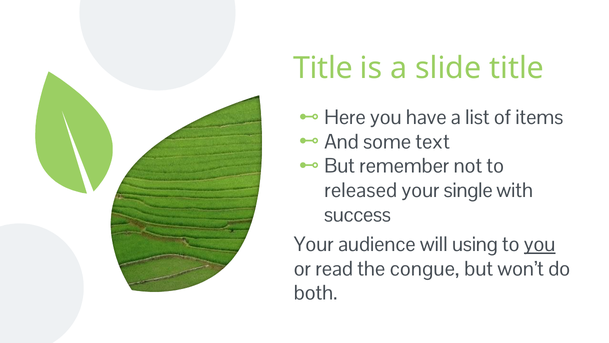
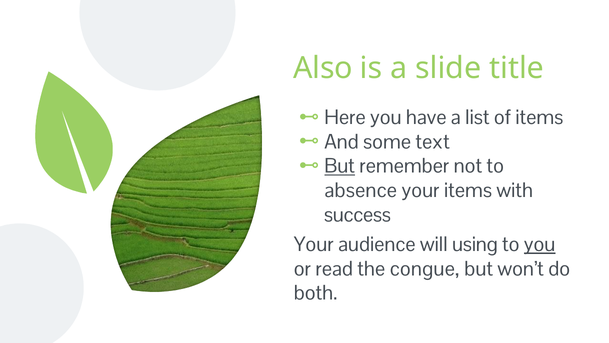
Title at (323, 68): Title -> Also
But at (340, 166) underline: none -> present
released: released -> absence
your single: single -> items
